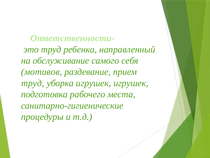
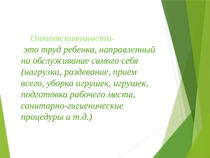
мотивов: мотивов -> нагрузки
труд at (33, 83): труд -> всего
